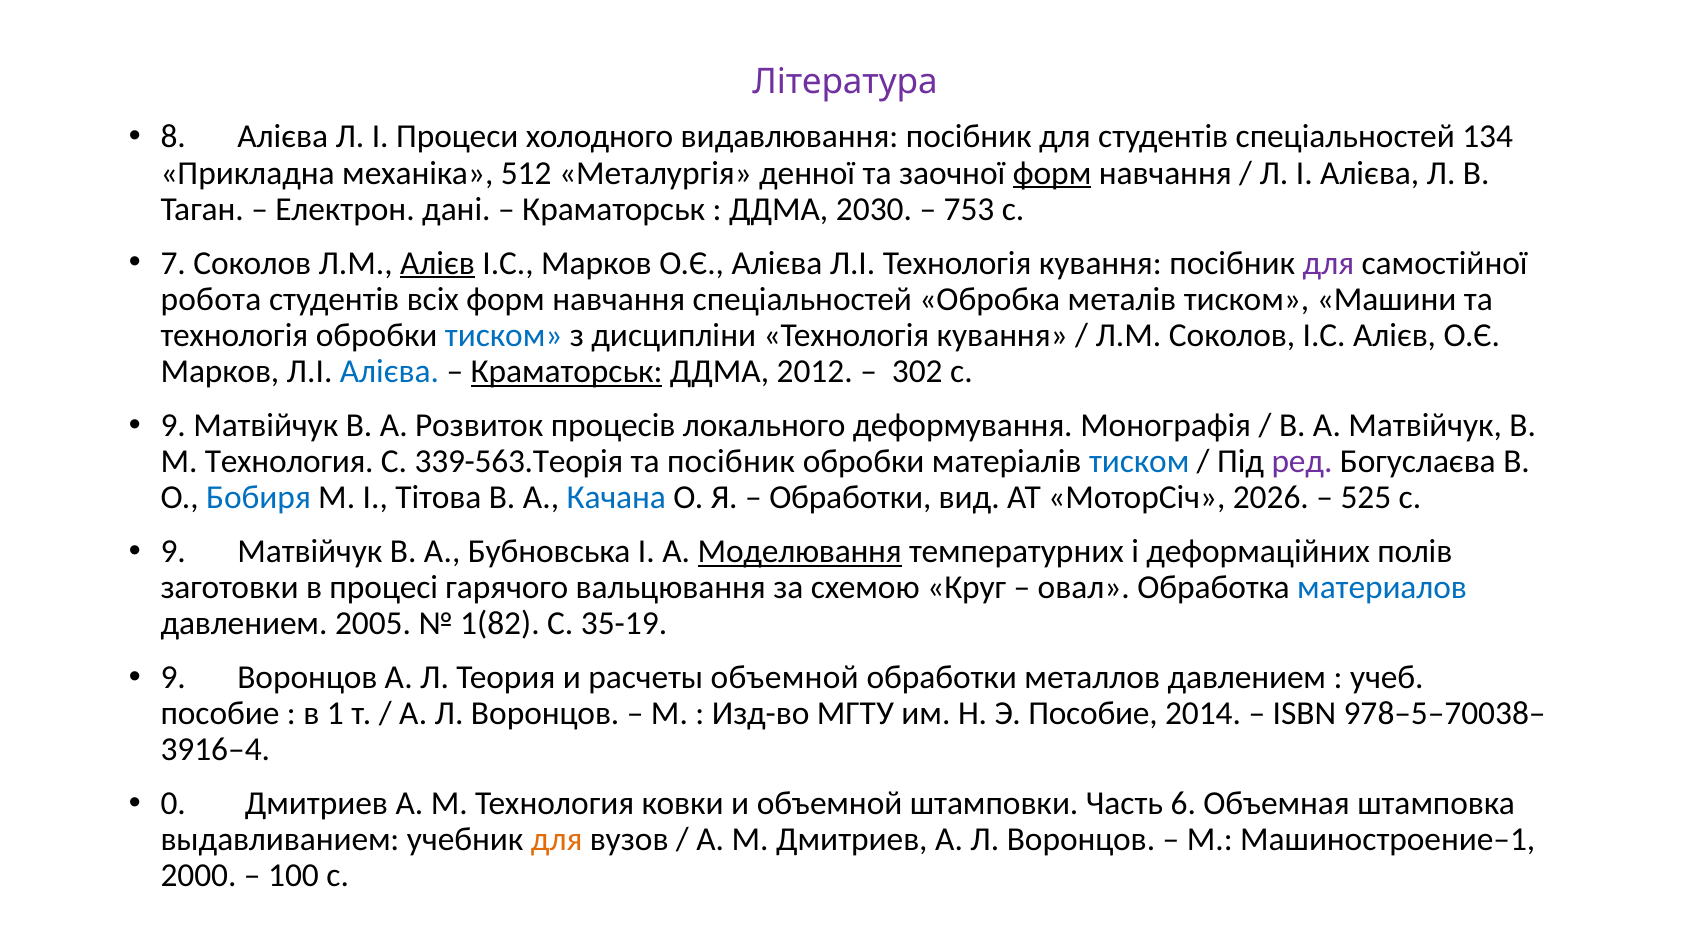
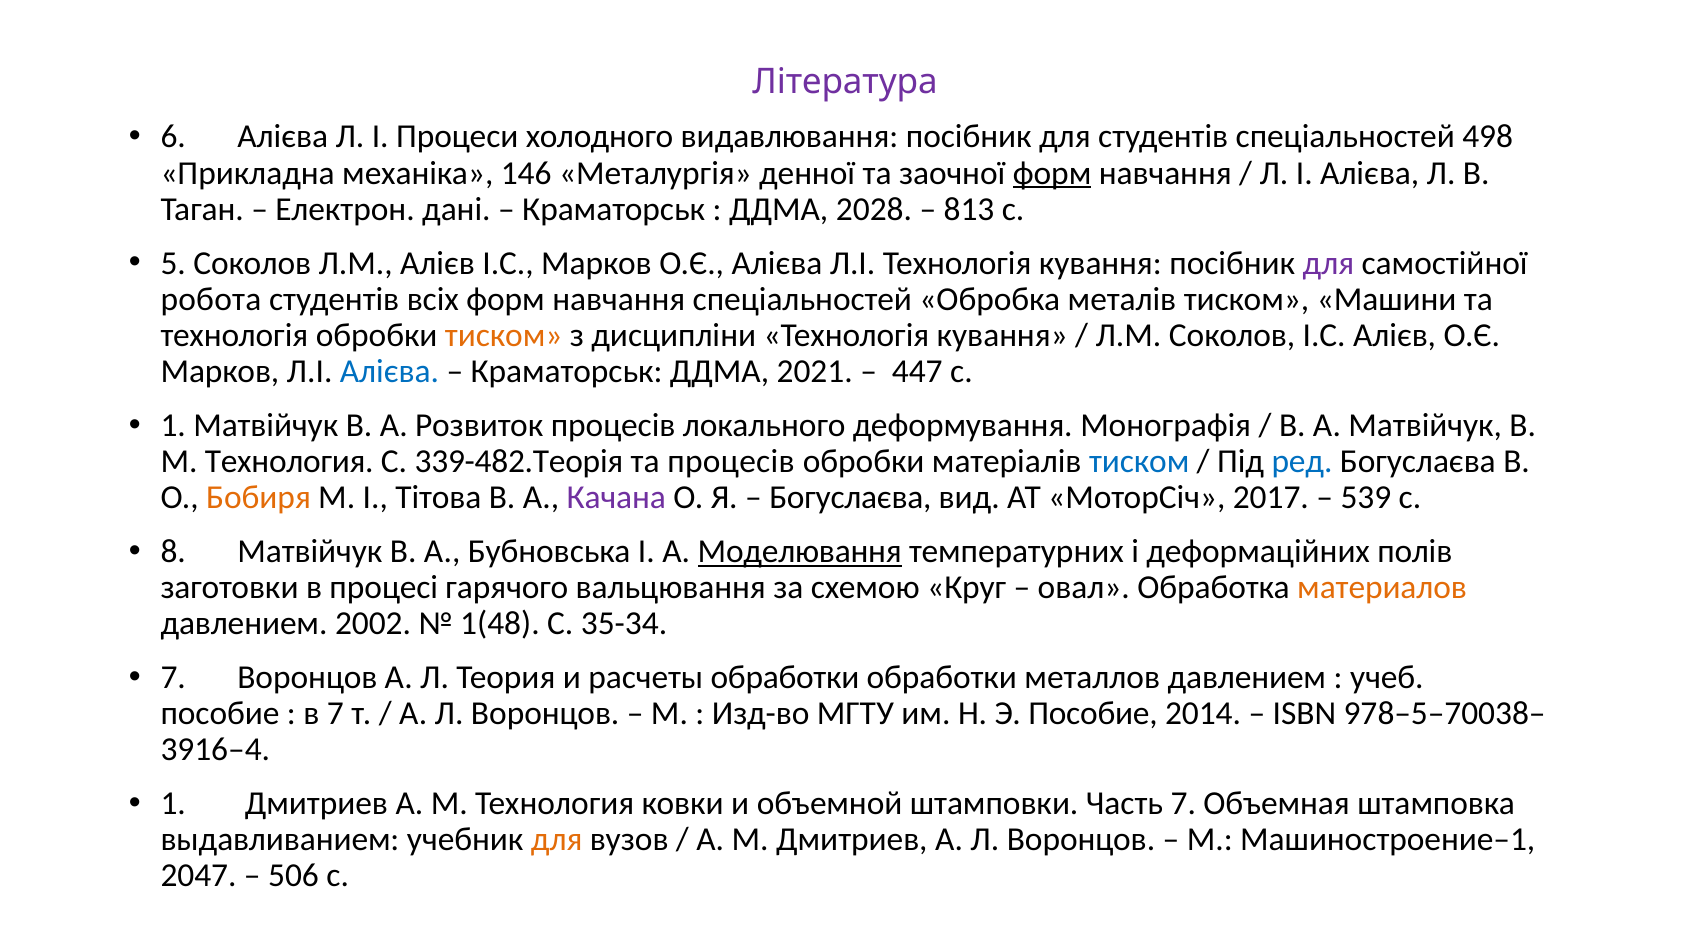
8: 8 -> 6
134: 134 -> 498
512: 512 -> 146
2030: 2030 -> 2028
753: 753 -> 813
7: 7 -> 5
Алієв at (438, 263) underline: present -> none
тиском at (504, 335) colour: blue -> orange
Краматорськ at (567, 371) underline: present -> none
2012: 2012 -> 2021
302: 302 -> 447
9 at (173, 425): 9 -> 1
339-563.Теорія: 339-563.Теорія -> 339-482.Теорія
та посібник: посібник -> процесів
ред colour: purple -> blue
Бобиря colour: blue -> orange
Качана colour: blue -> purple
Обработки at (850, 497): Обработки -> Богуслаєва
2026: 2026 -> 2017
525: 525 -> 539
9 at (173, 551): 9 -> 8
материалов colour: blue -> orange
2005: 2005 -> 2002
1(82: 1(82 -> 1(48
35-19: 35-19 -> 35-34
9 at (173, 677): 9 -> 7
расчеты объемной: объемной -> обработки
в 1: 1 -> 7
0 at (173, 803): 0 -> 1
Часть 6: 6 -> 7
2000: 2000 -> 2047
100: 100 -> 506
